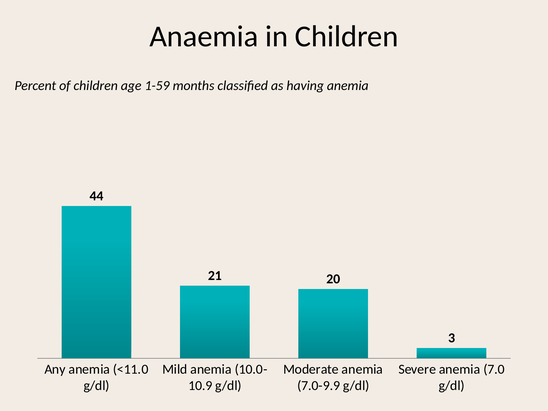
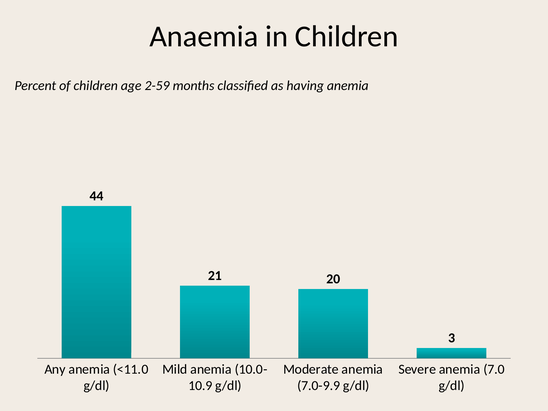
1-59: 1-59 -> 2-59
